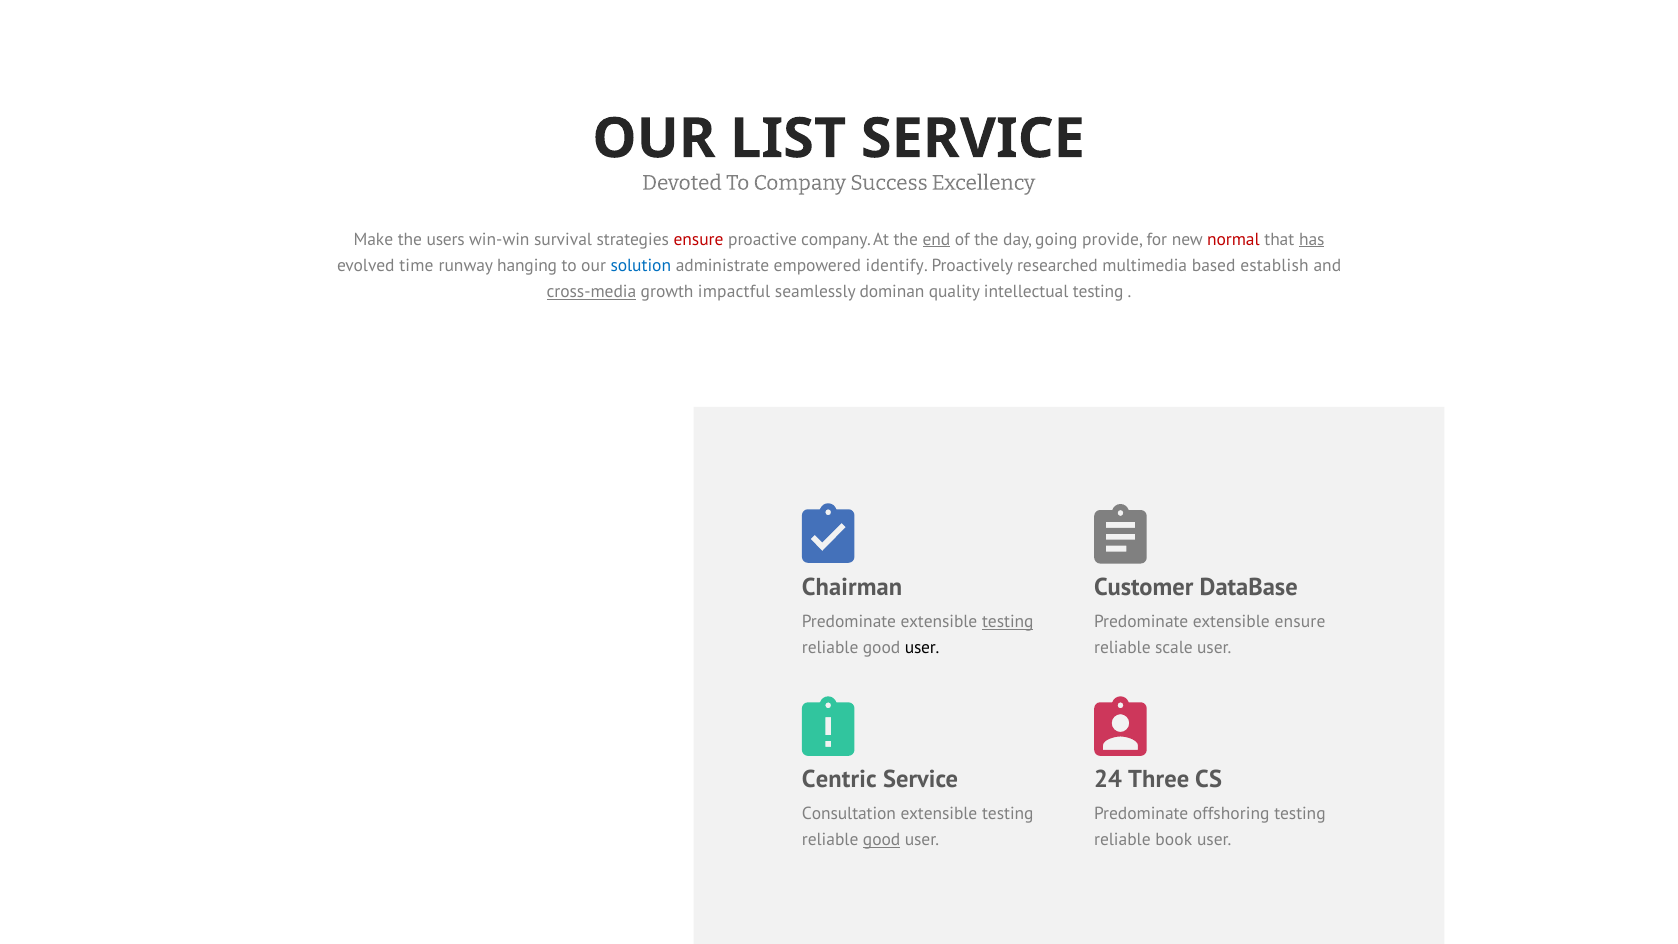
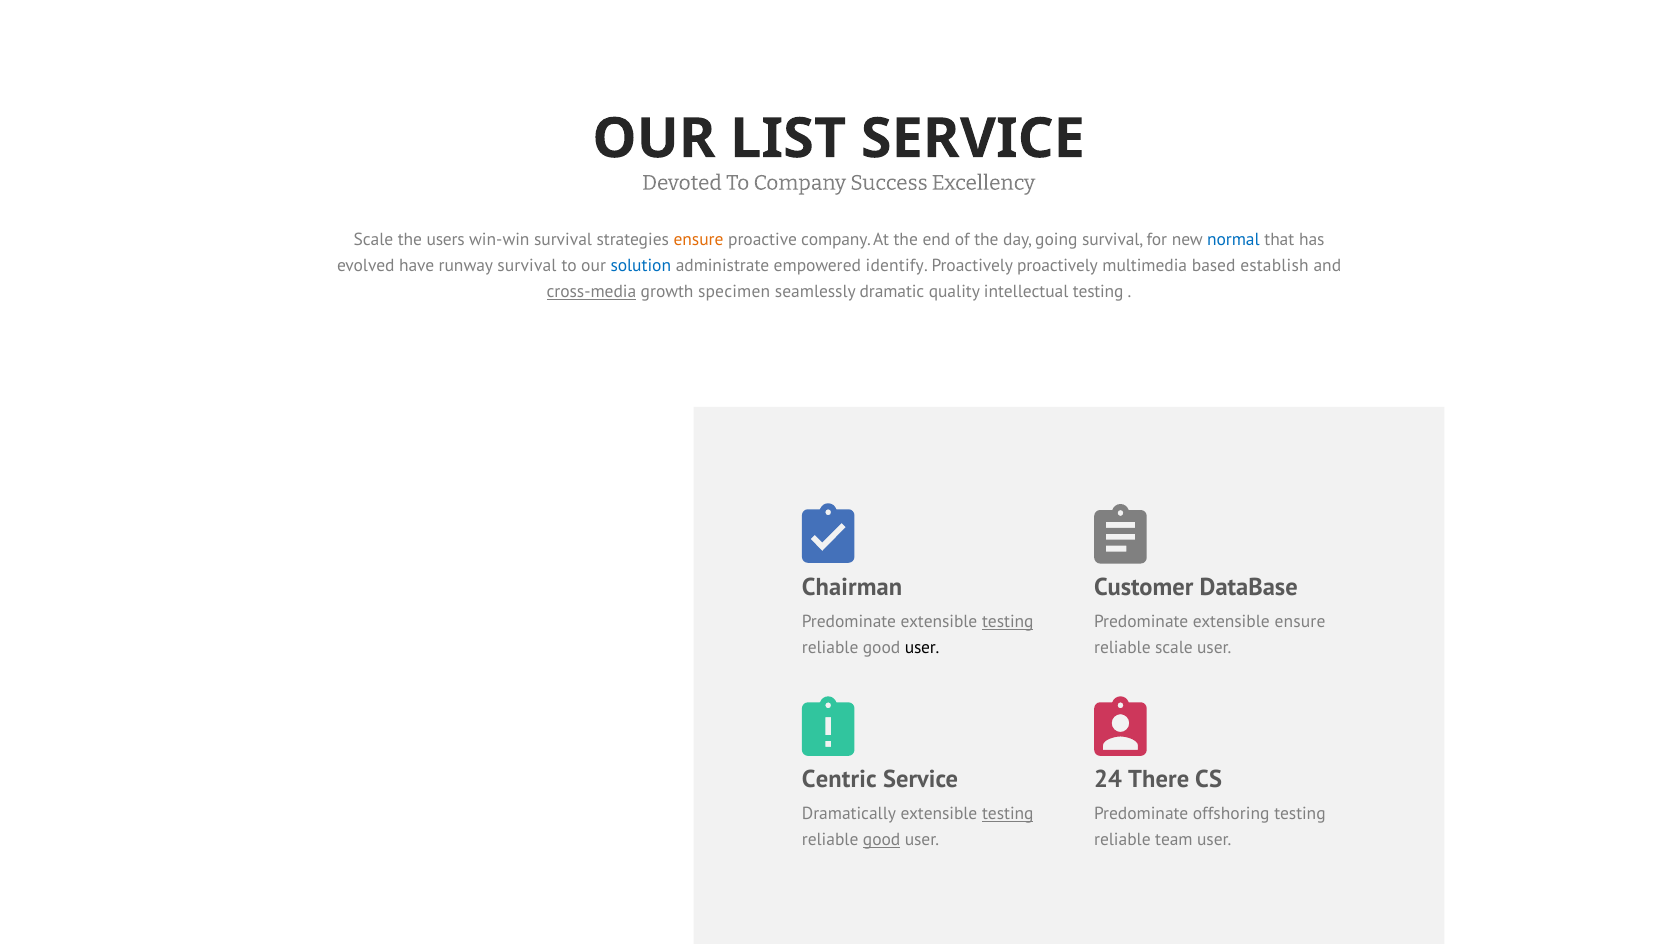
Make at (373, 239): Make -> Scale
ensure at (699, 239) colour: red -> orange
end underline: present -> none
going provide: provide -> survival
normal colour: red -> blue
has underline: present -> none
time: time -> have
runway hanging: hanging -> survival
Proactively researched: researched -> proactively
impactful: impactful -> specimen
dominan: dominan -> dramatic
Three: Three -> There
Consultation: Consultation -> Dramatically
testing at (1008, 813) underline: none -> present
book: book -> team
